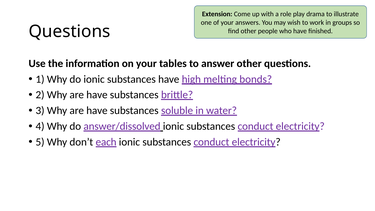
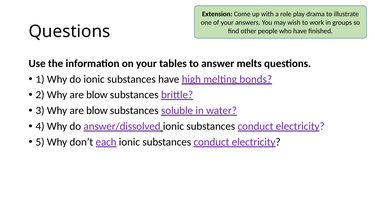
answer other: other -> melts
2 Why are have: have -> blow
3 Why are have: have -> blow
